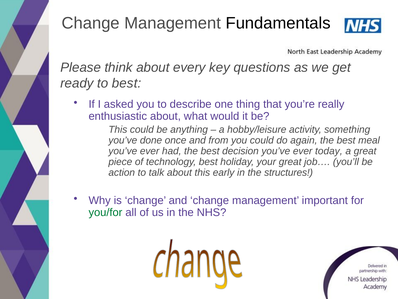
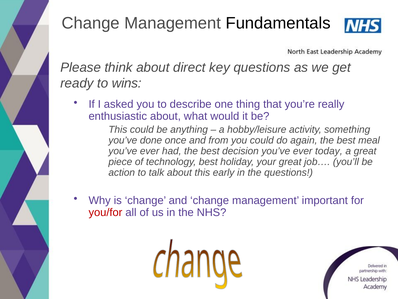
every: every -> direct
to best: best -> wins
the structures: structures -> questions
you/for colour: green -> red
